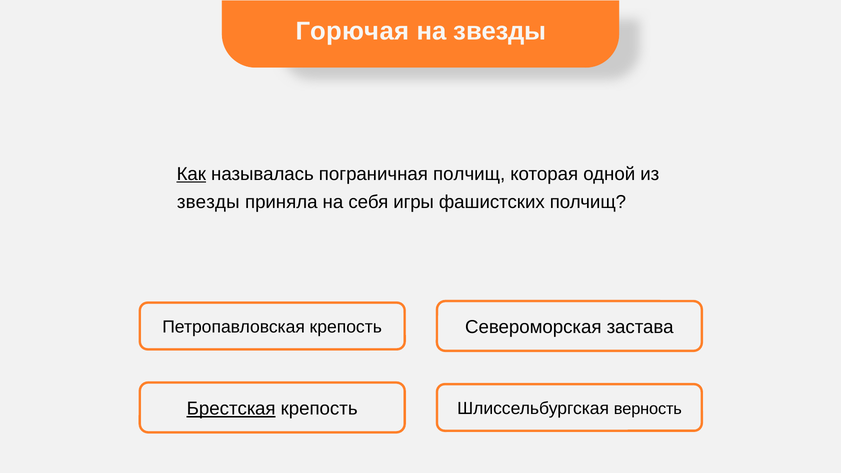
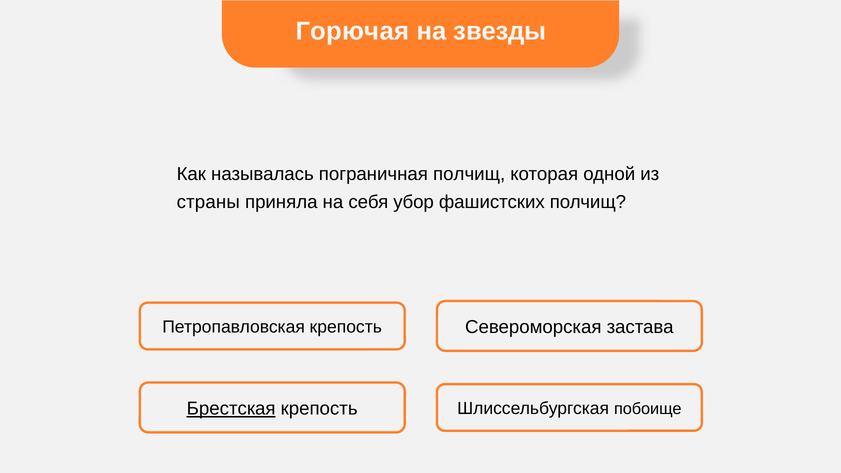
Как underline: present -> none
звезды at (208, 202): звезды -> страны
игры: игры -> убор
верность: верность -> побоище
